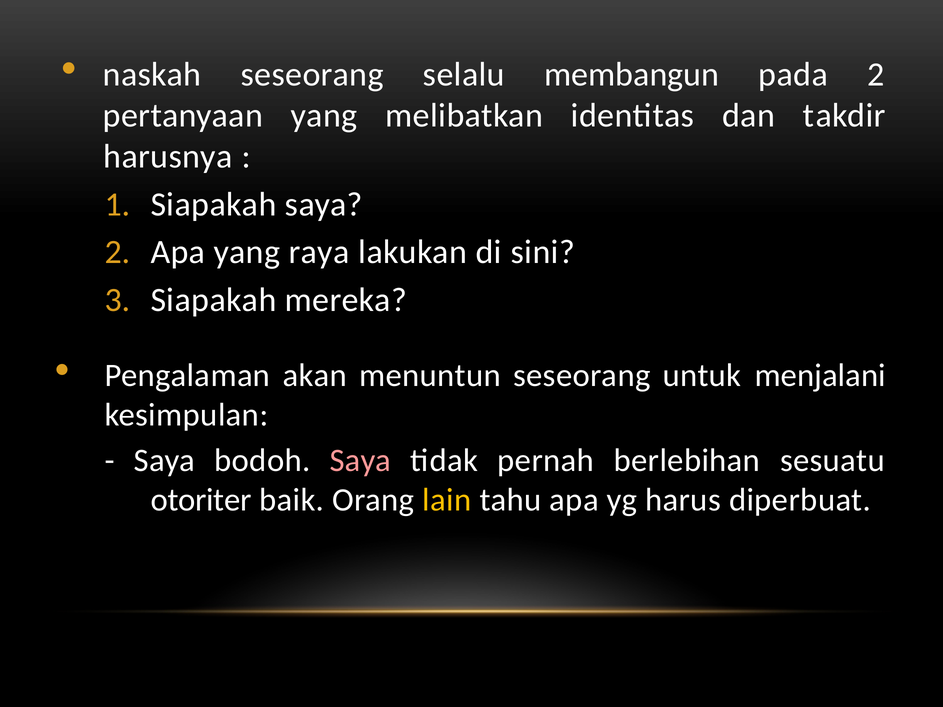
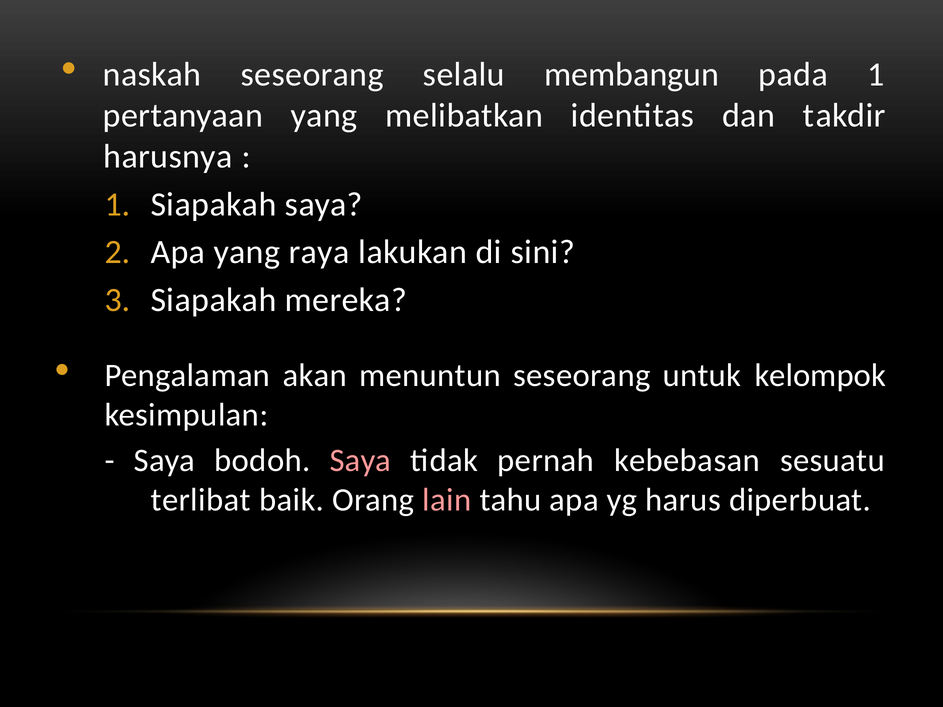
pada 2: 2 -> 1
menjalani: menjalani -> kelompok
berlebihan: berlebihan -> kebebasan
otoriter: otoriter -> terlibat
lain colour: yellow -> pink
